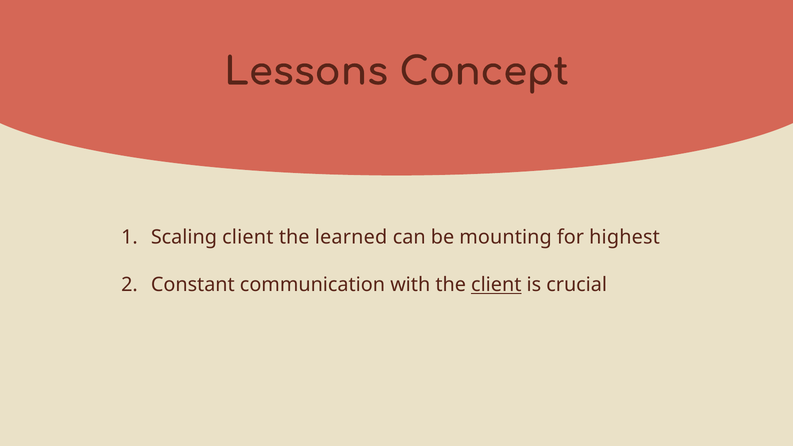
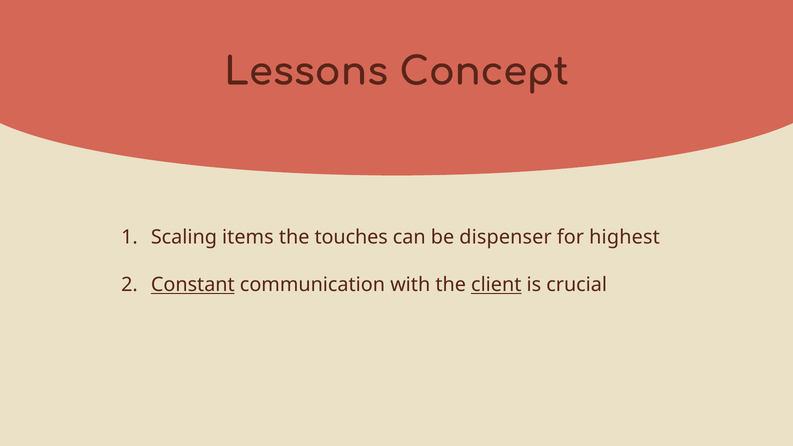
Scaling client: client -> items
learned: learned -> touches
mounting: mounting -> dispenser
Constant underline: none -> present
